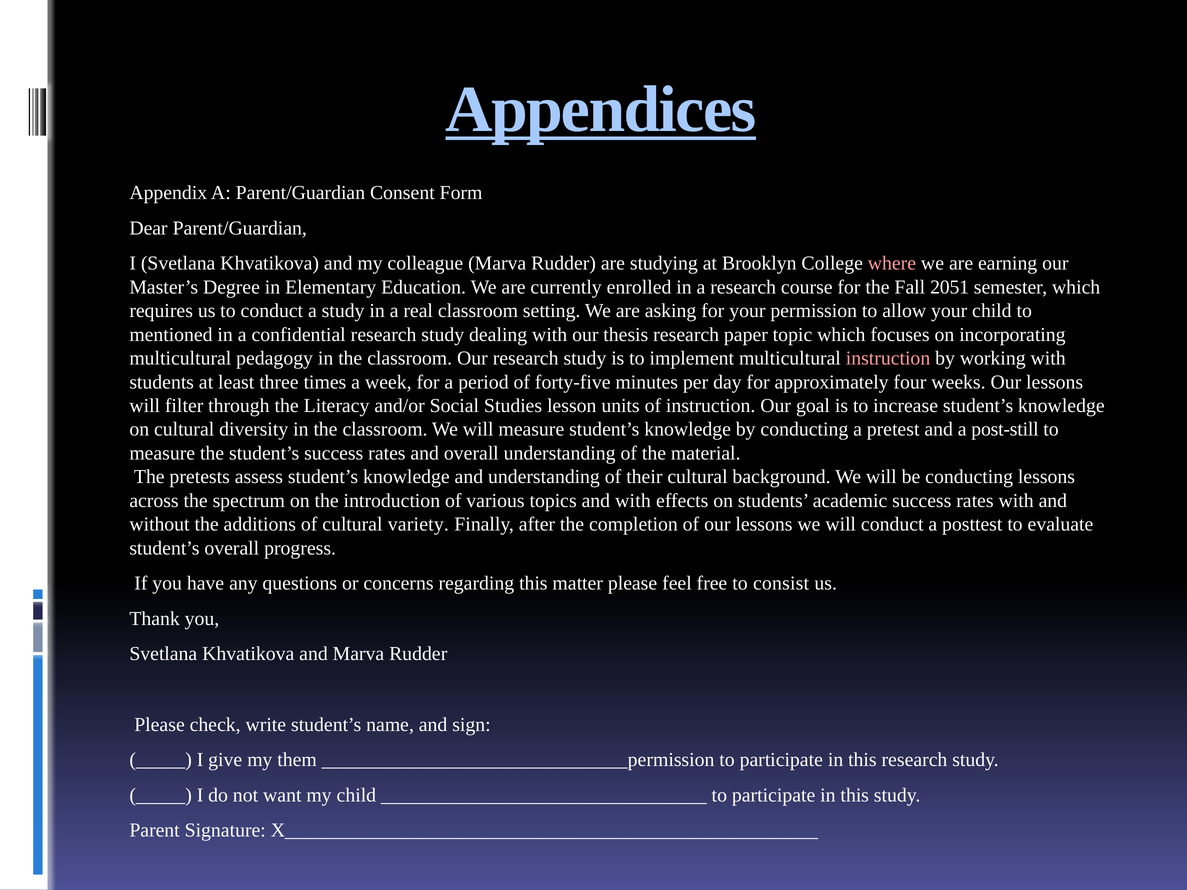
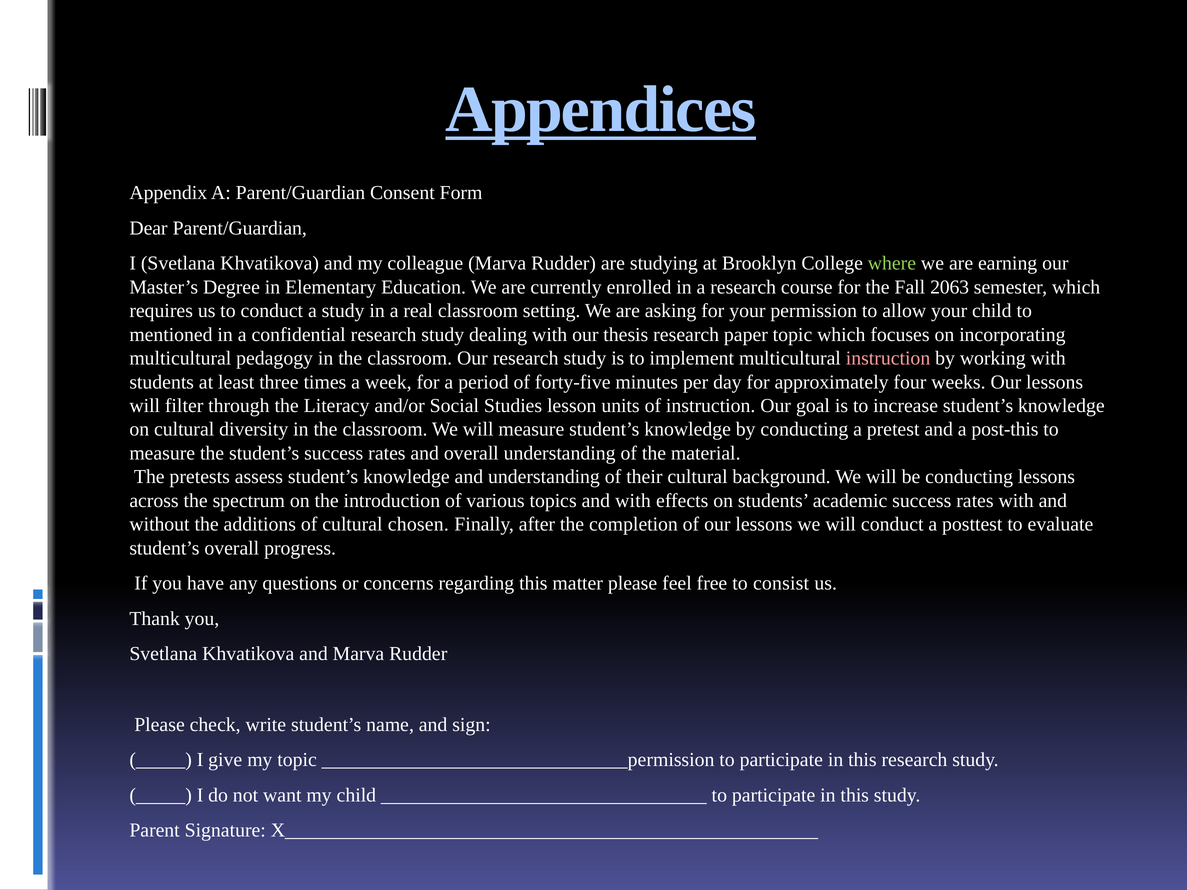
where colour: pink -> light green
2051: 2051 -> 2063
post-still: post-still -> post-this
variety: variety -> chosen
my them: them -> topic
